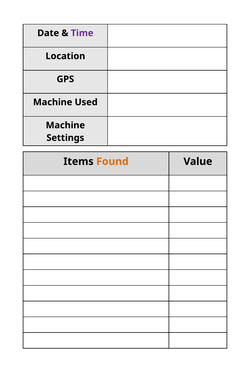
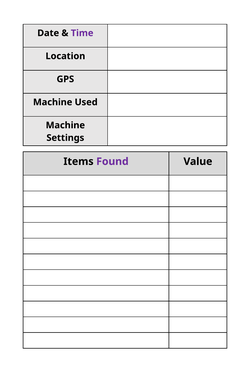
Found colour: orange -> purple
